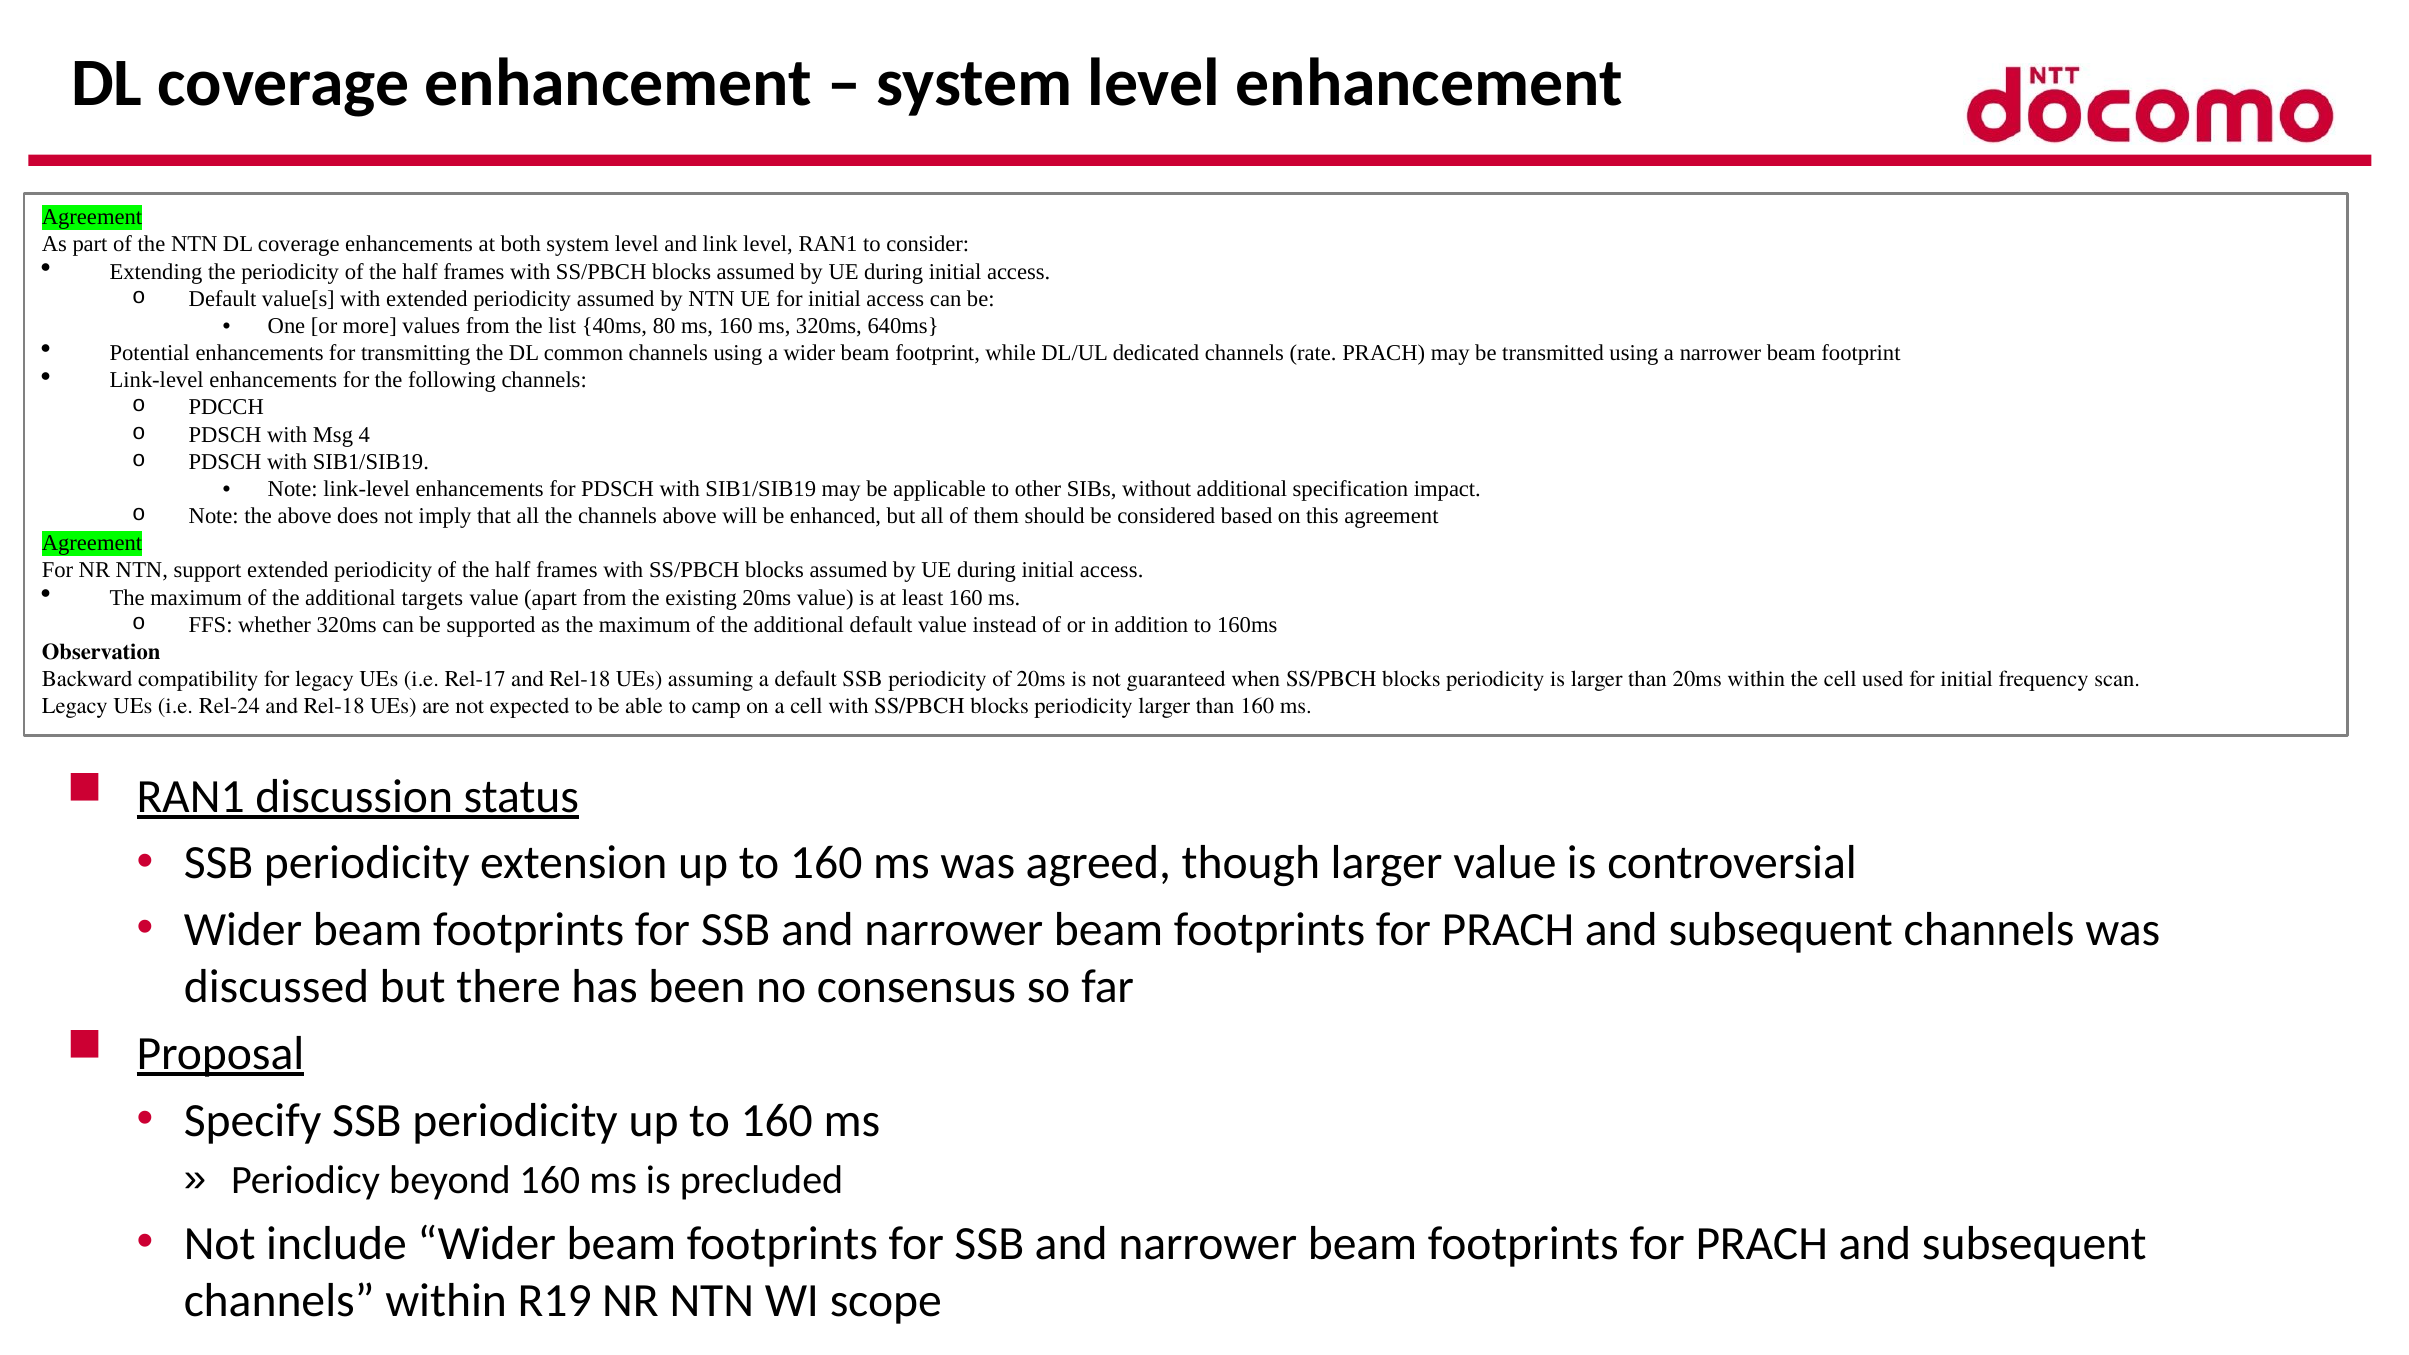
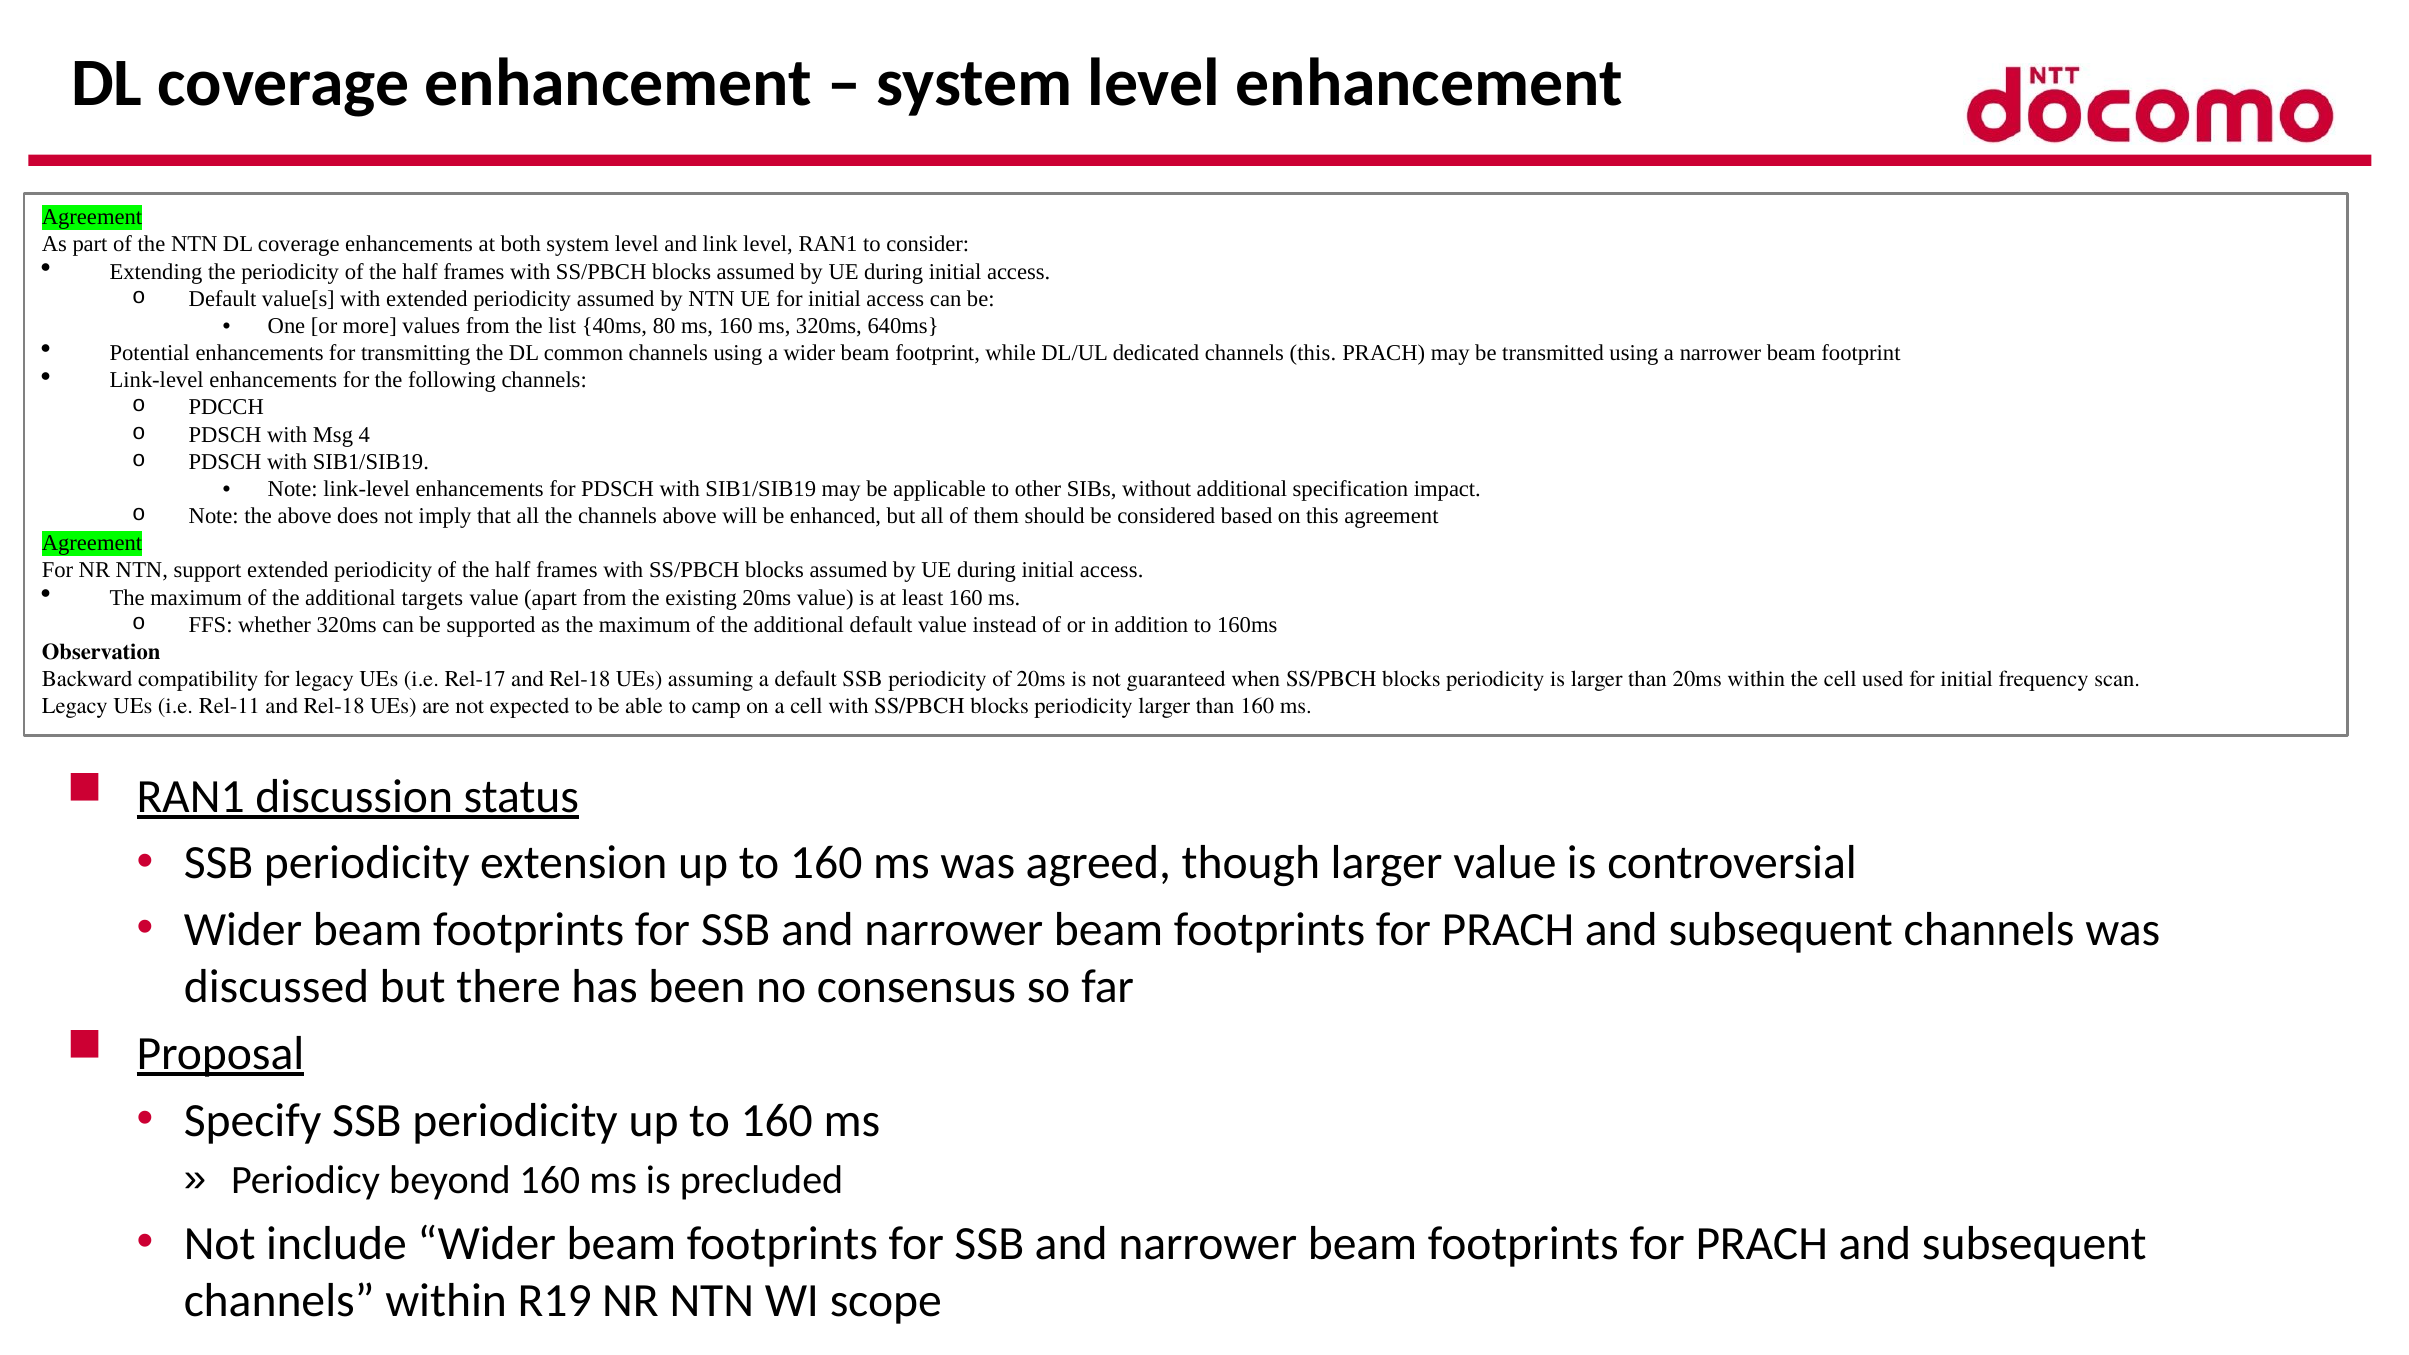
channels rate: rate -> this
Rel-24: Rel-24 -> Rel-11
